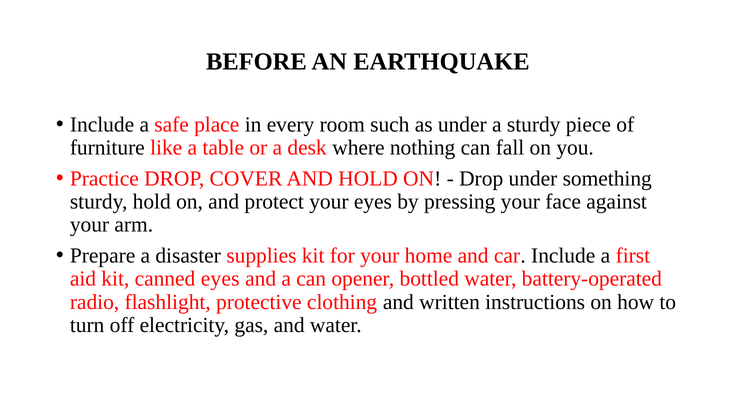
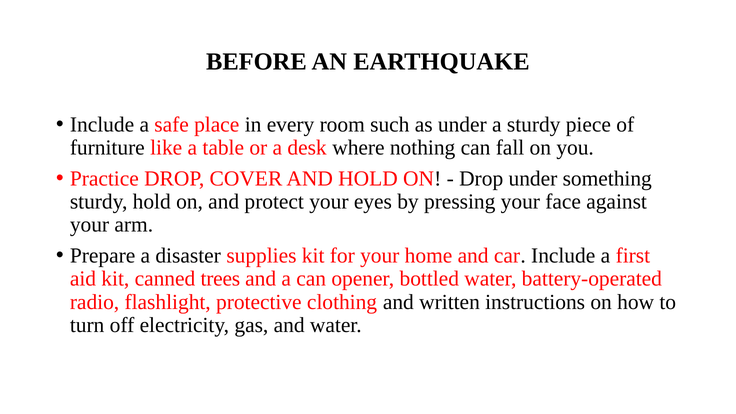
canned eyes: eyes -> trees
